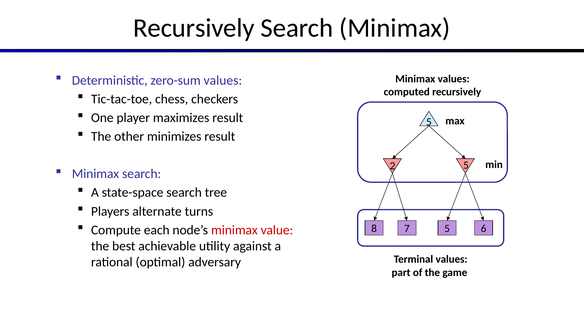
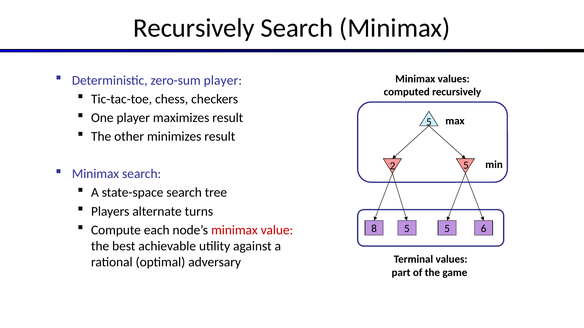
zero-sum values: values -> player
8 7: 7 -> 5
